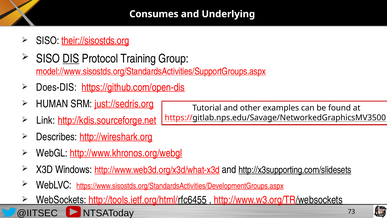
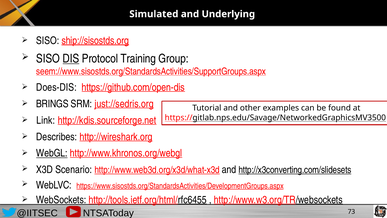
Consumes: Consumes -> Simulated
their://sisostds.org: their://sisostds.org -> ship://sisostds.org
model://www.sisostds.org/StandardsActivities/SupportGroups.aspx: model://www.sisostds.org/StandardsActivities/SupportGroups.aspx -> seem://www.sisostds.org/StandardsActivities/SupportGroups.aspx
HUMAN: HUMAN -> BRINGS
WebGL underline: none -> present
Windows: Windows -> Scenario
http://x3supporting.com/slidesets: http://x3supporting.com/slidesets -> http://x3converting.com/slidesets
